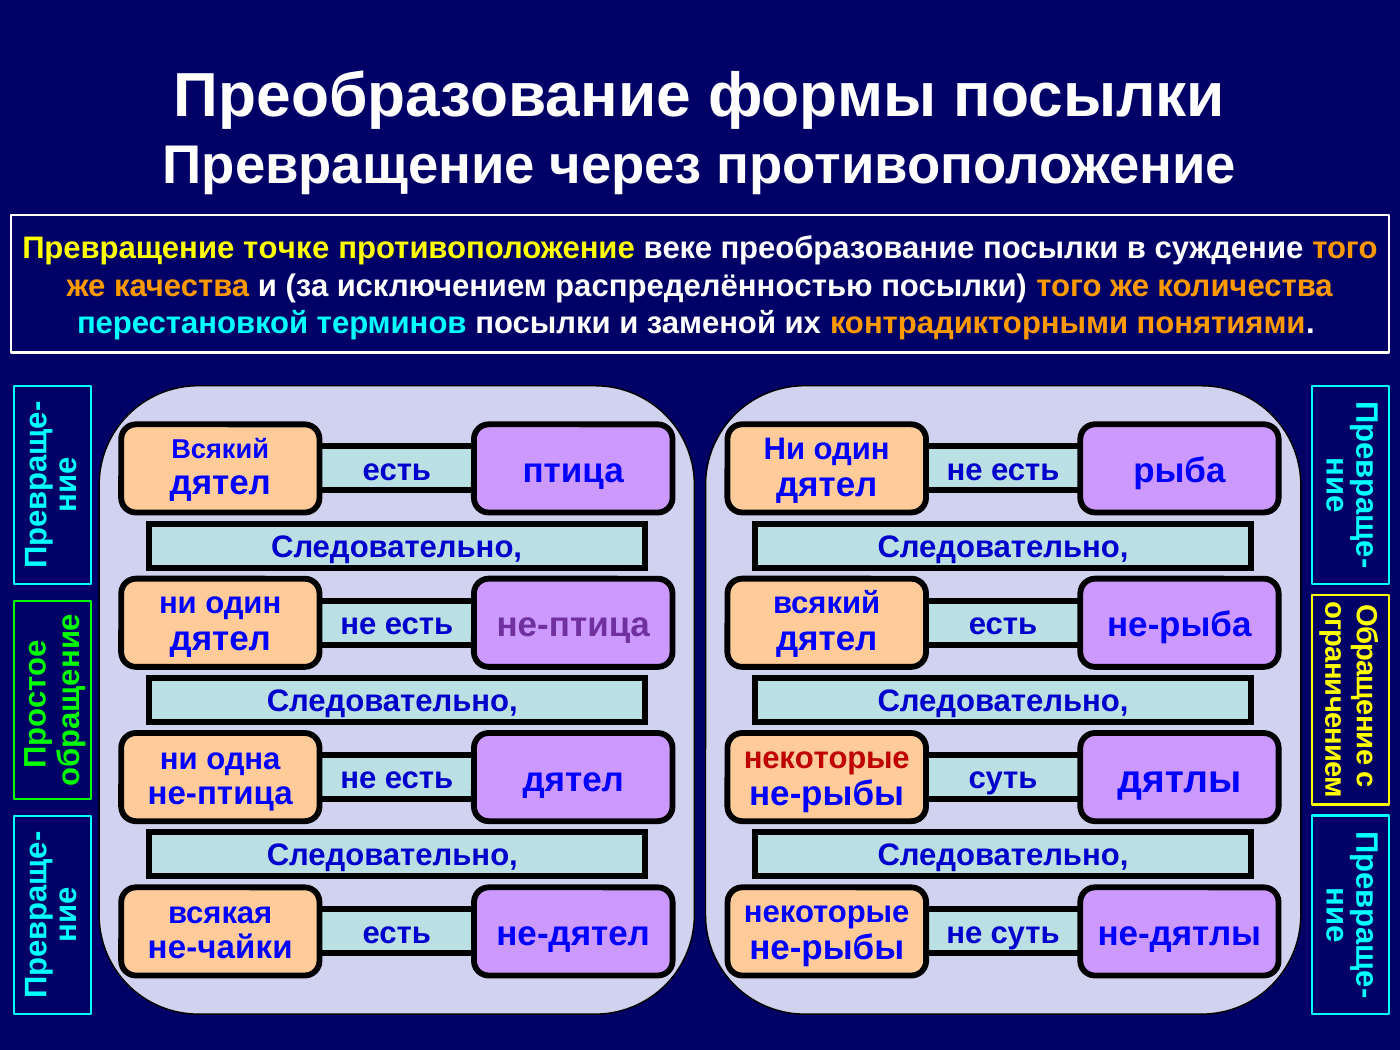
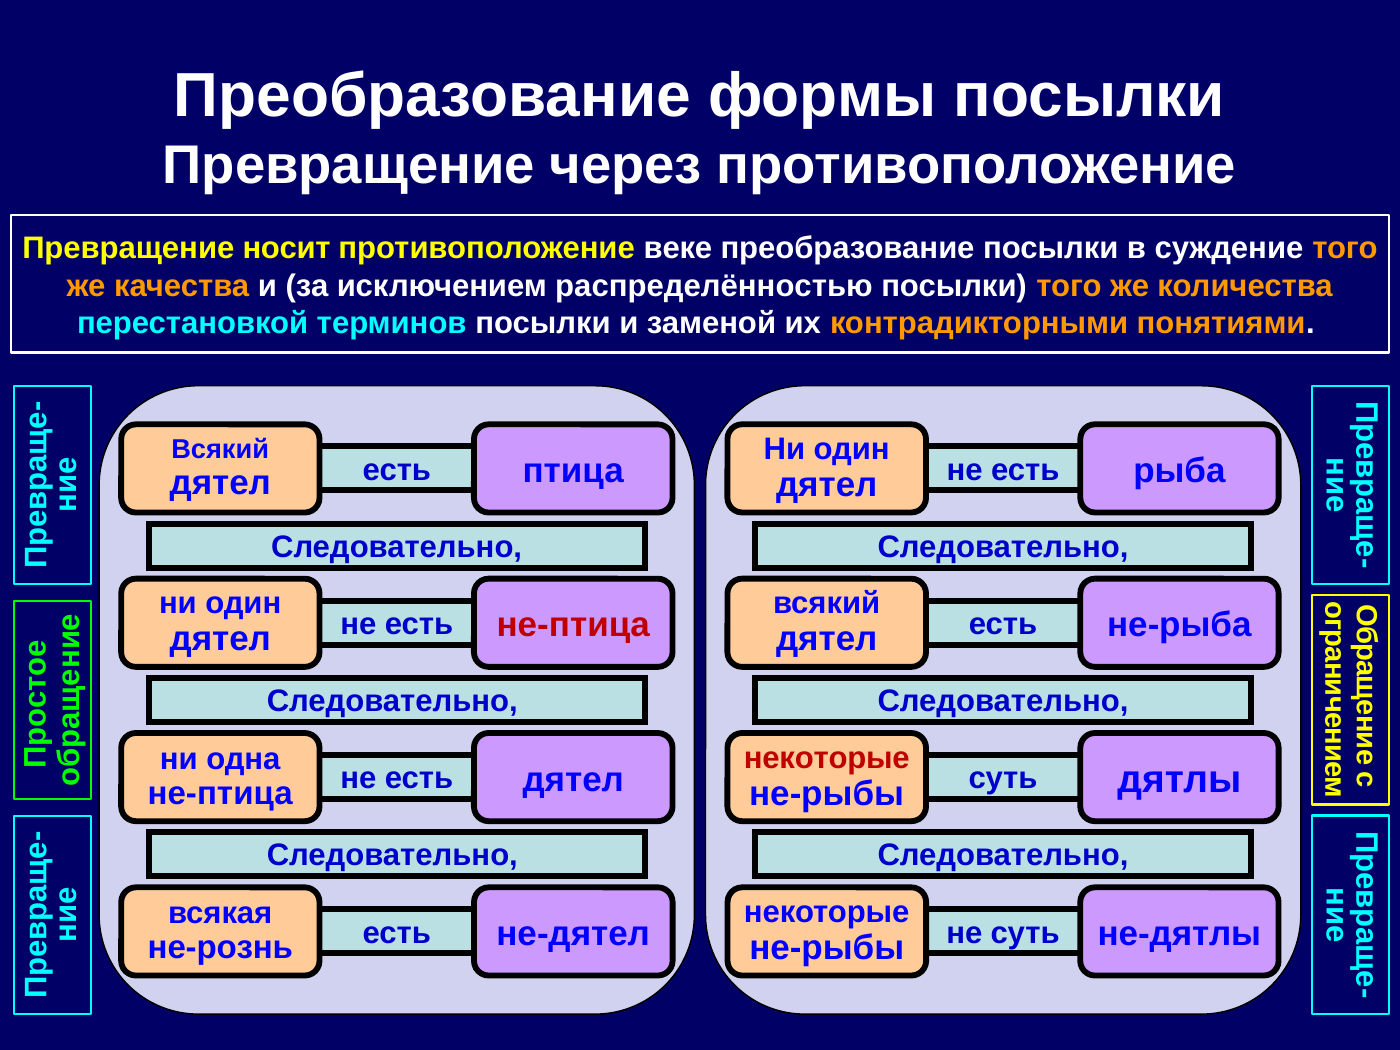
точке: точке -> носит
не-птица at (573, 625) colour: purple -> red
не-чайки: не-чайки -> не-рознь
